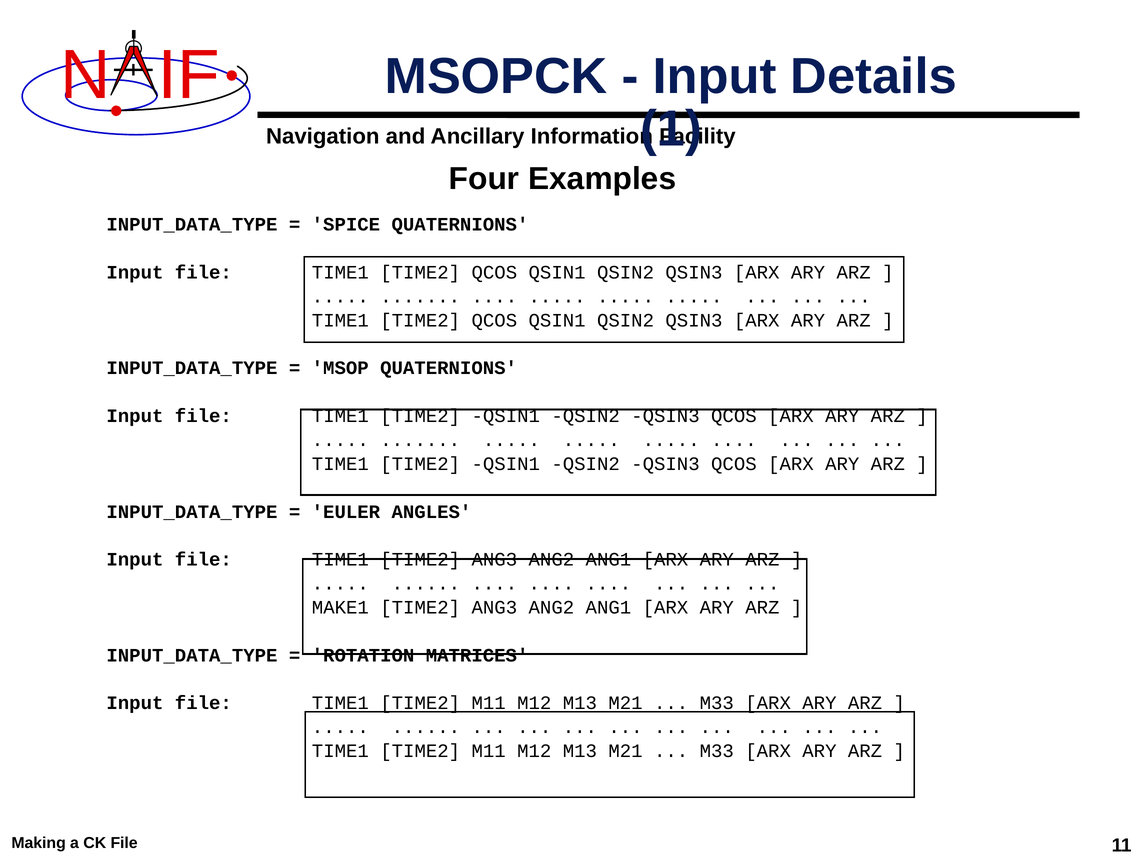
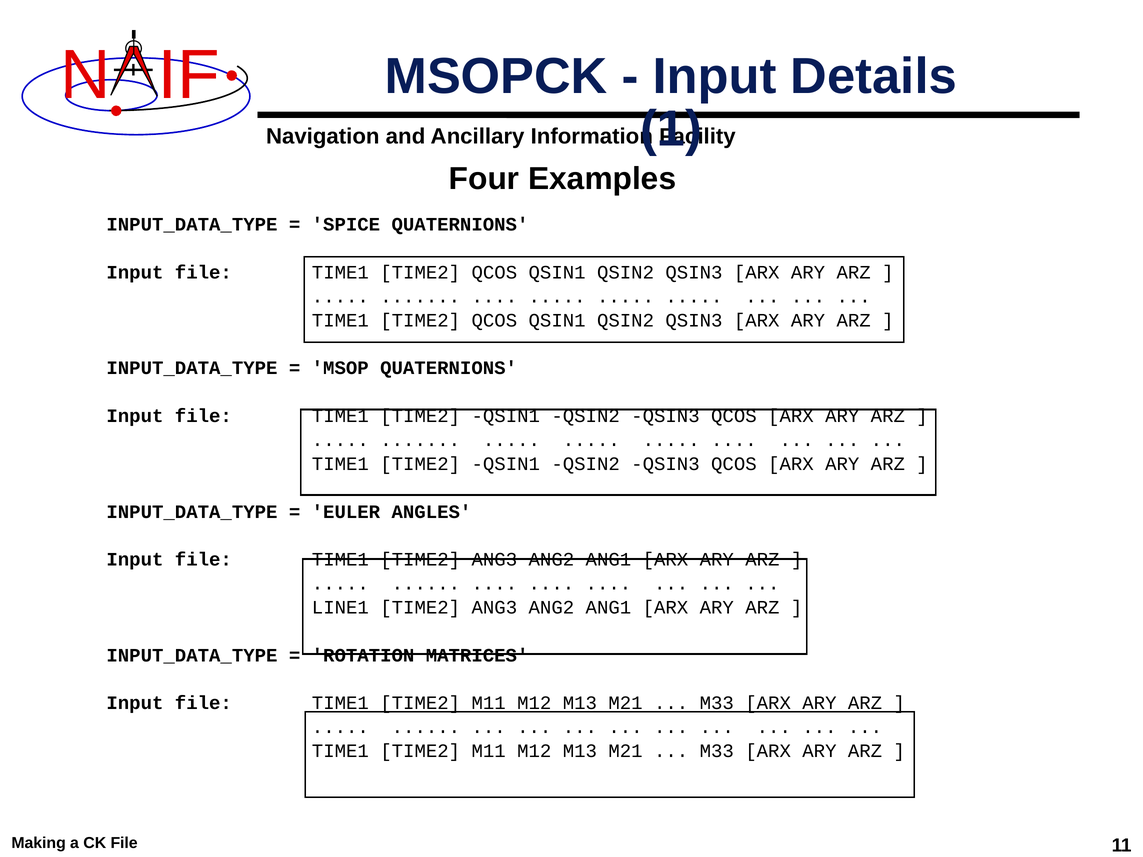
MAKE1: MAKE1 -> LINE1
